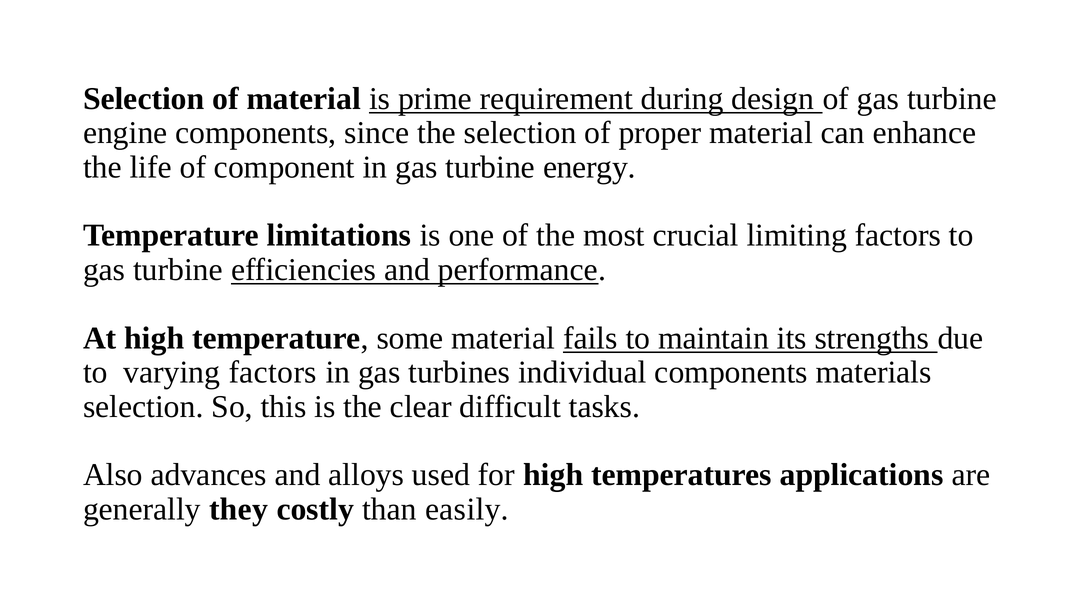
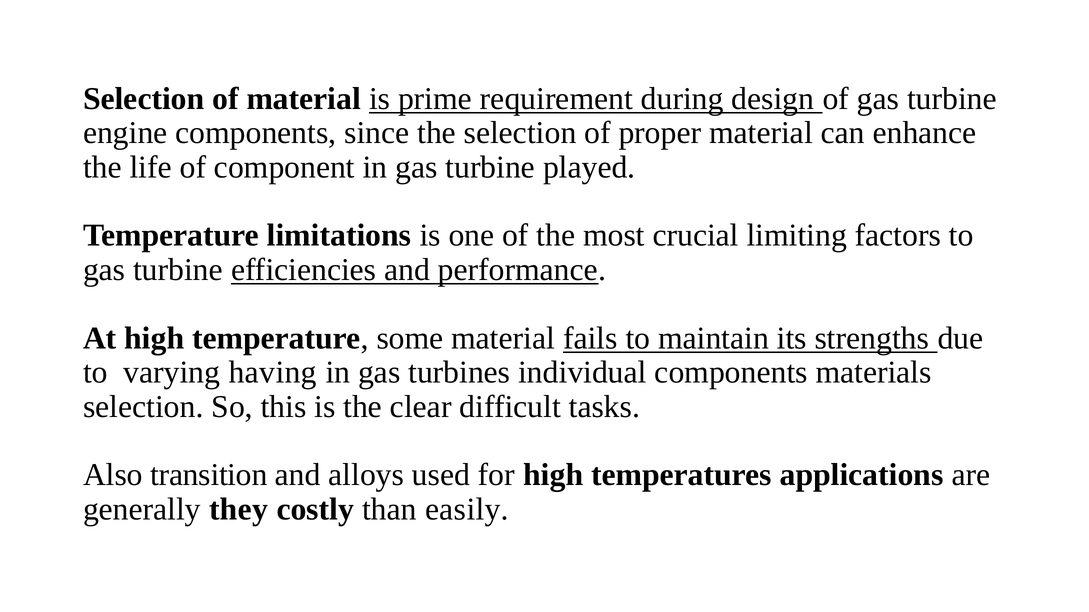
energy: energy -> played
varying factors: factors -> having
advances: advances -> transition
